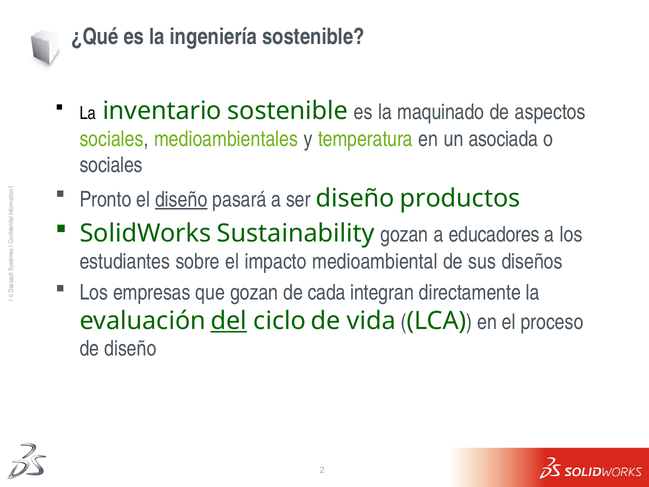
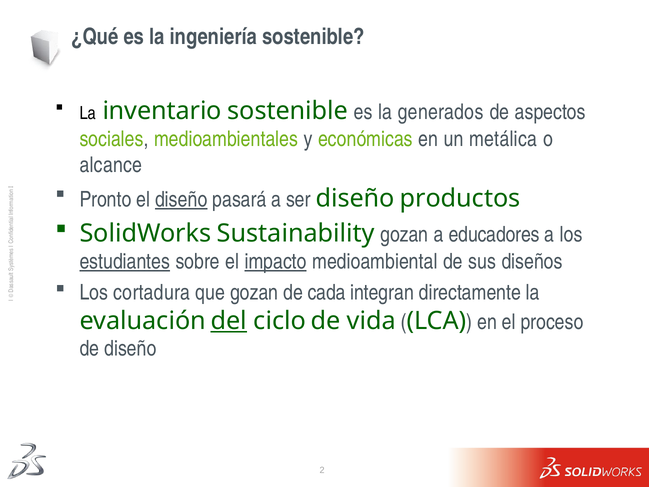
maquinado: maquinado -> generados
temperatura: temperatura -> económicas
asociada: asociada -> metálica
sociales at (111, 165): sociales -> alcance
estudiantes underline: none -> present
impacto underline: none -> present
empresas: empresas -> cortadura
